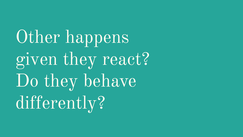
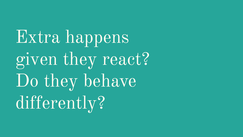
Other: Other -> Extra
